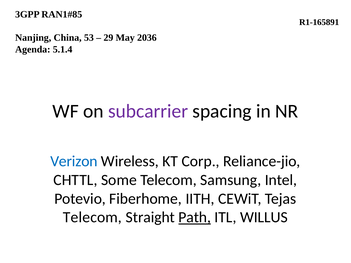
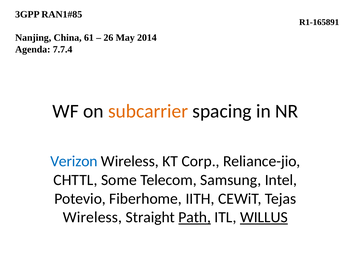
53: 53 -> 61
29: 29 -> 26
2036: 2036 -> 2014
5.1.4: 5.1.4 -> 7.7.4
subcarrier colour: purple -> orange
Telecom at (92, 218): Telecom -> Wireless
WILLUS underline: none -> present
